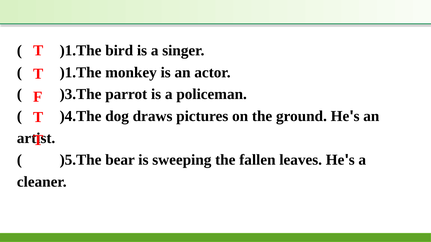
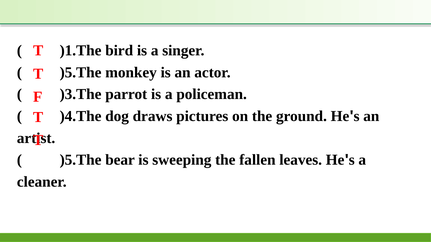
)1.The at (81, 73): )1.The -> )5.The
